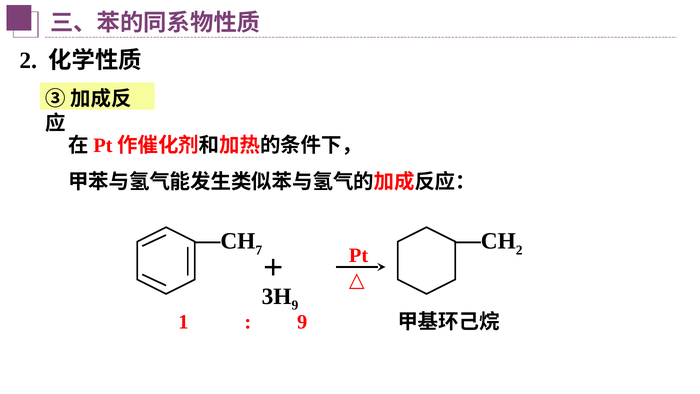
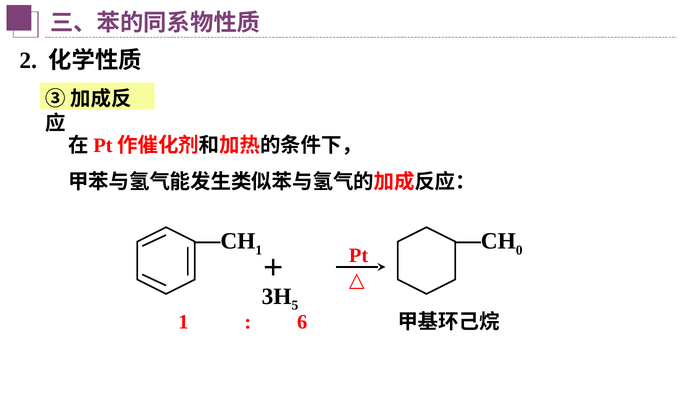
7 at (259, 250): 7 -> 1
2 at (519, 250): 2 -> 0
9 at (295, 305): 9 -> 5
9 at (302, 322): 9 -> 6
